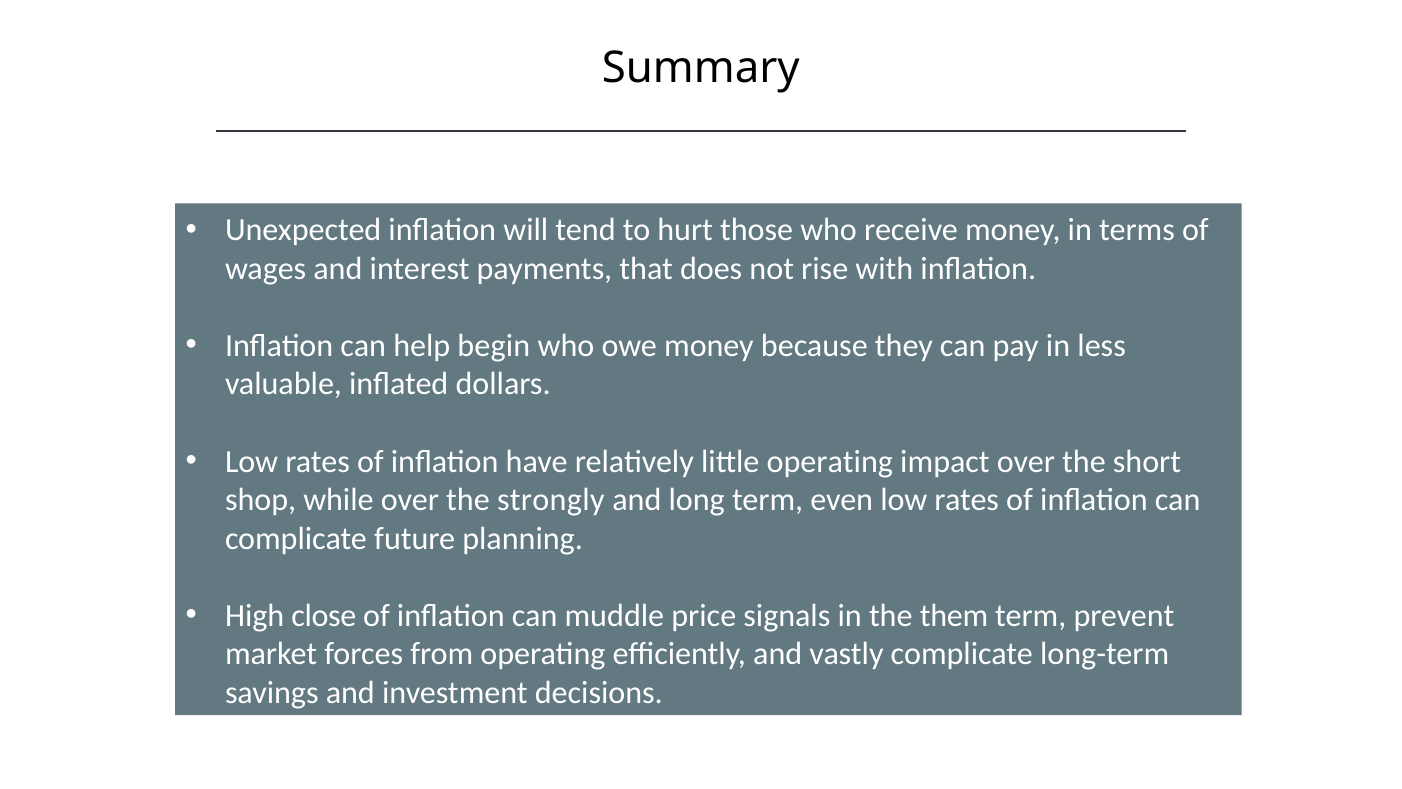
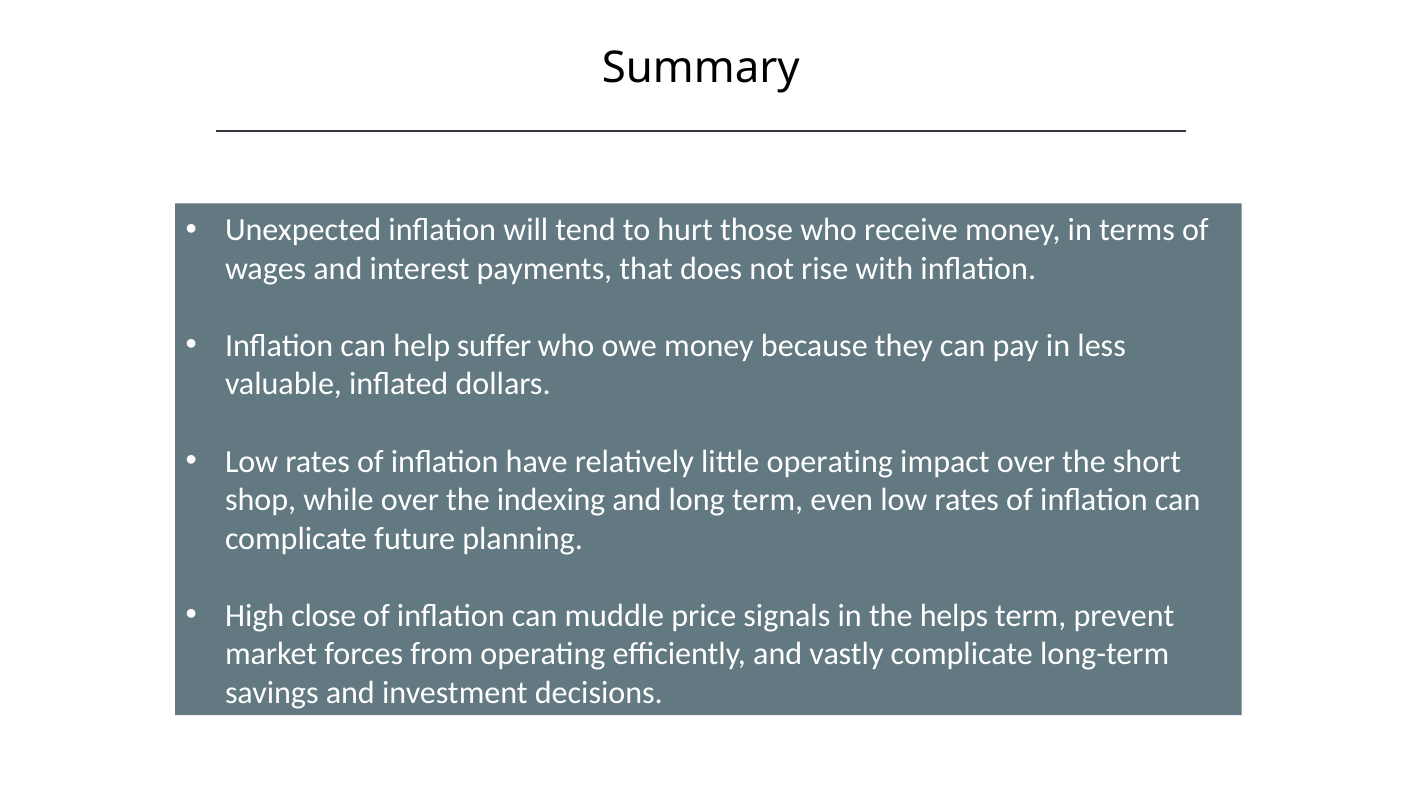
begin: begin -> suffer
strongly: strongly -> indexing
them: them -> helps
